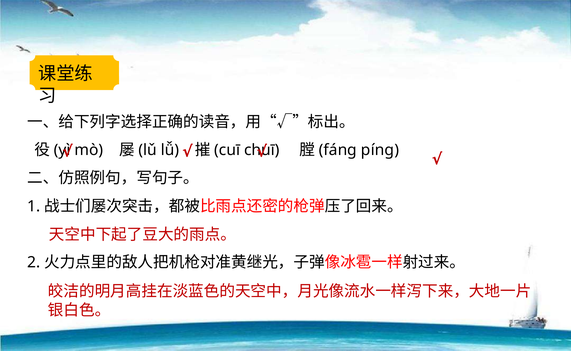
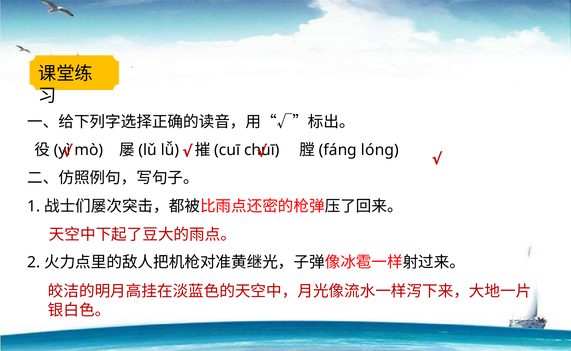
pínɡ: pínɡ -> lónɡ
